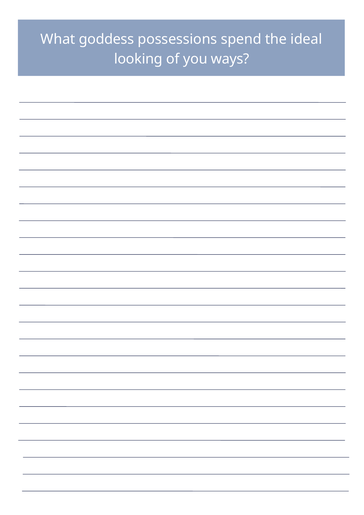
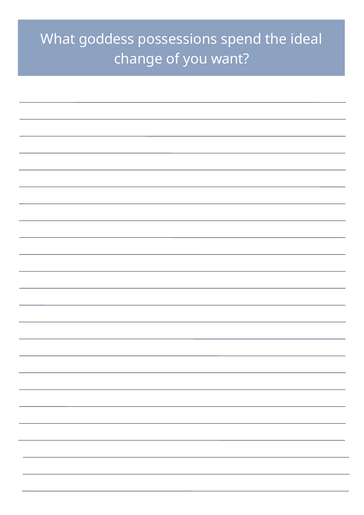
looking: looking -> change
ways: ways -> want
